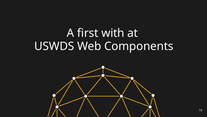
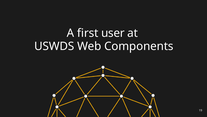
with: with -> user
